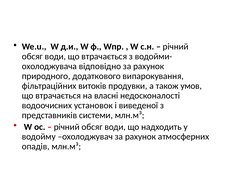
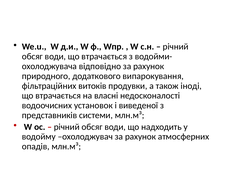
умов: умов -> іноді
